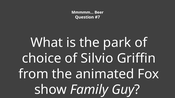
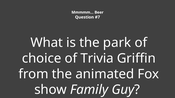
Silvio: Silvio -> Trivia
